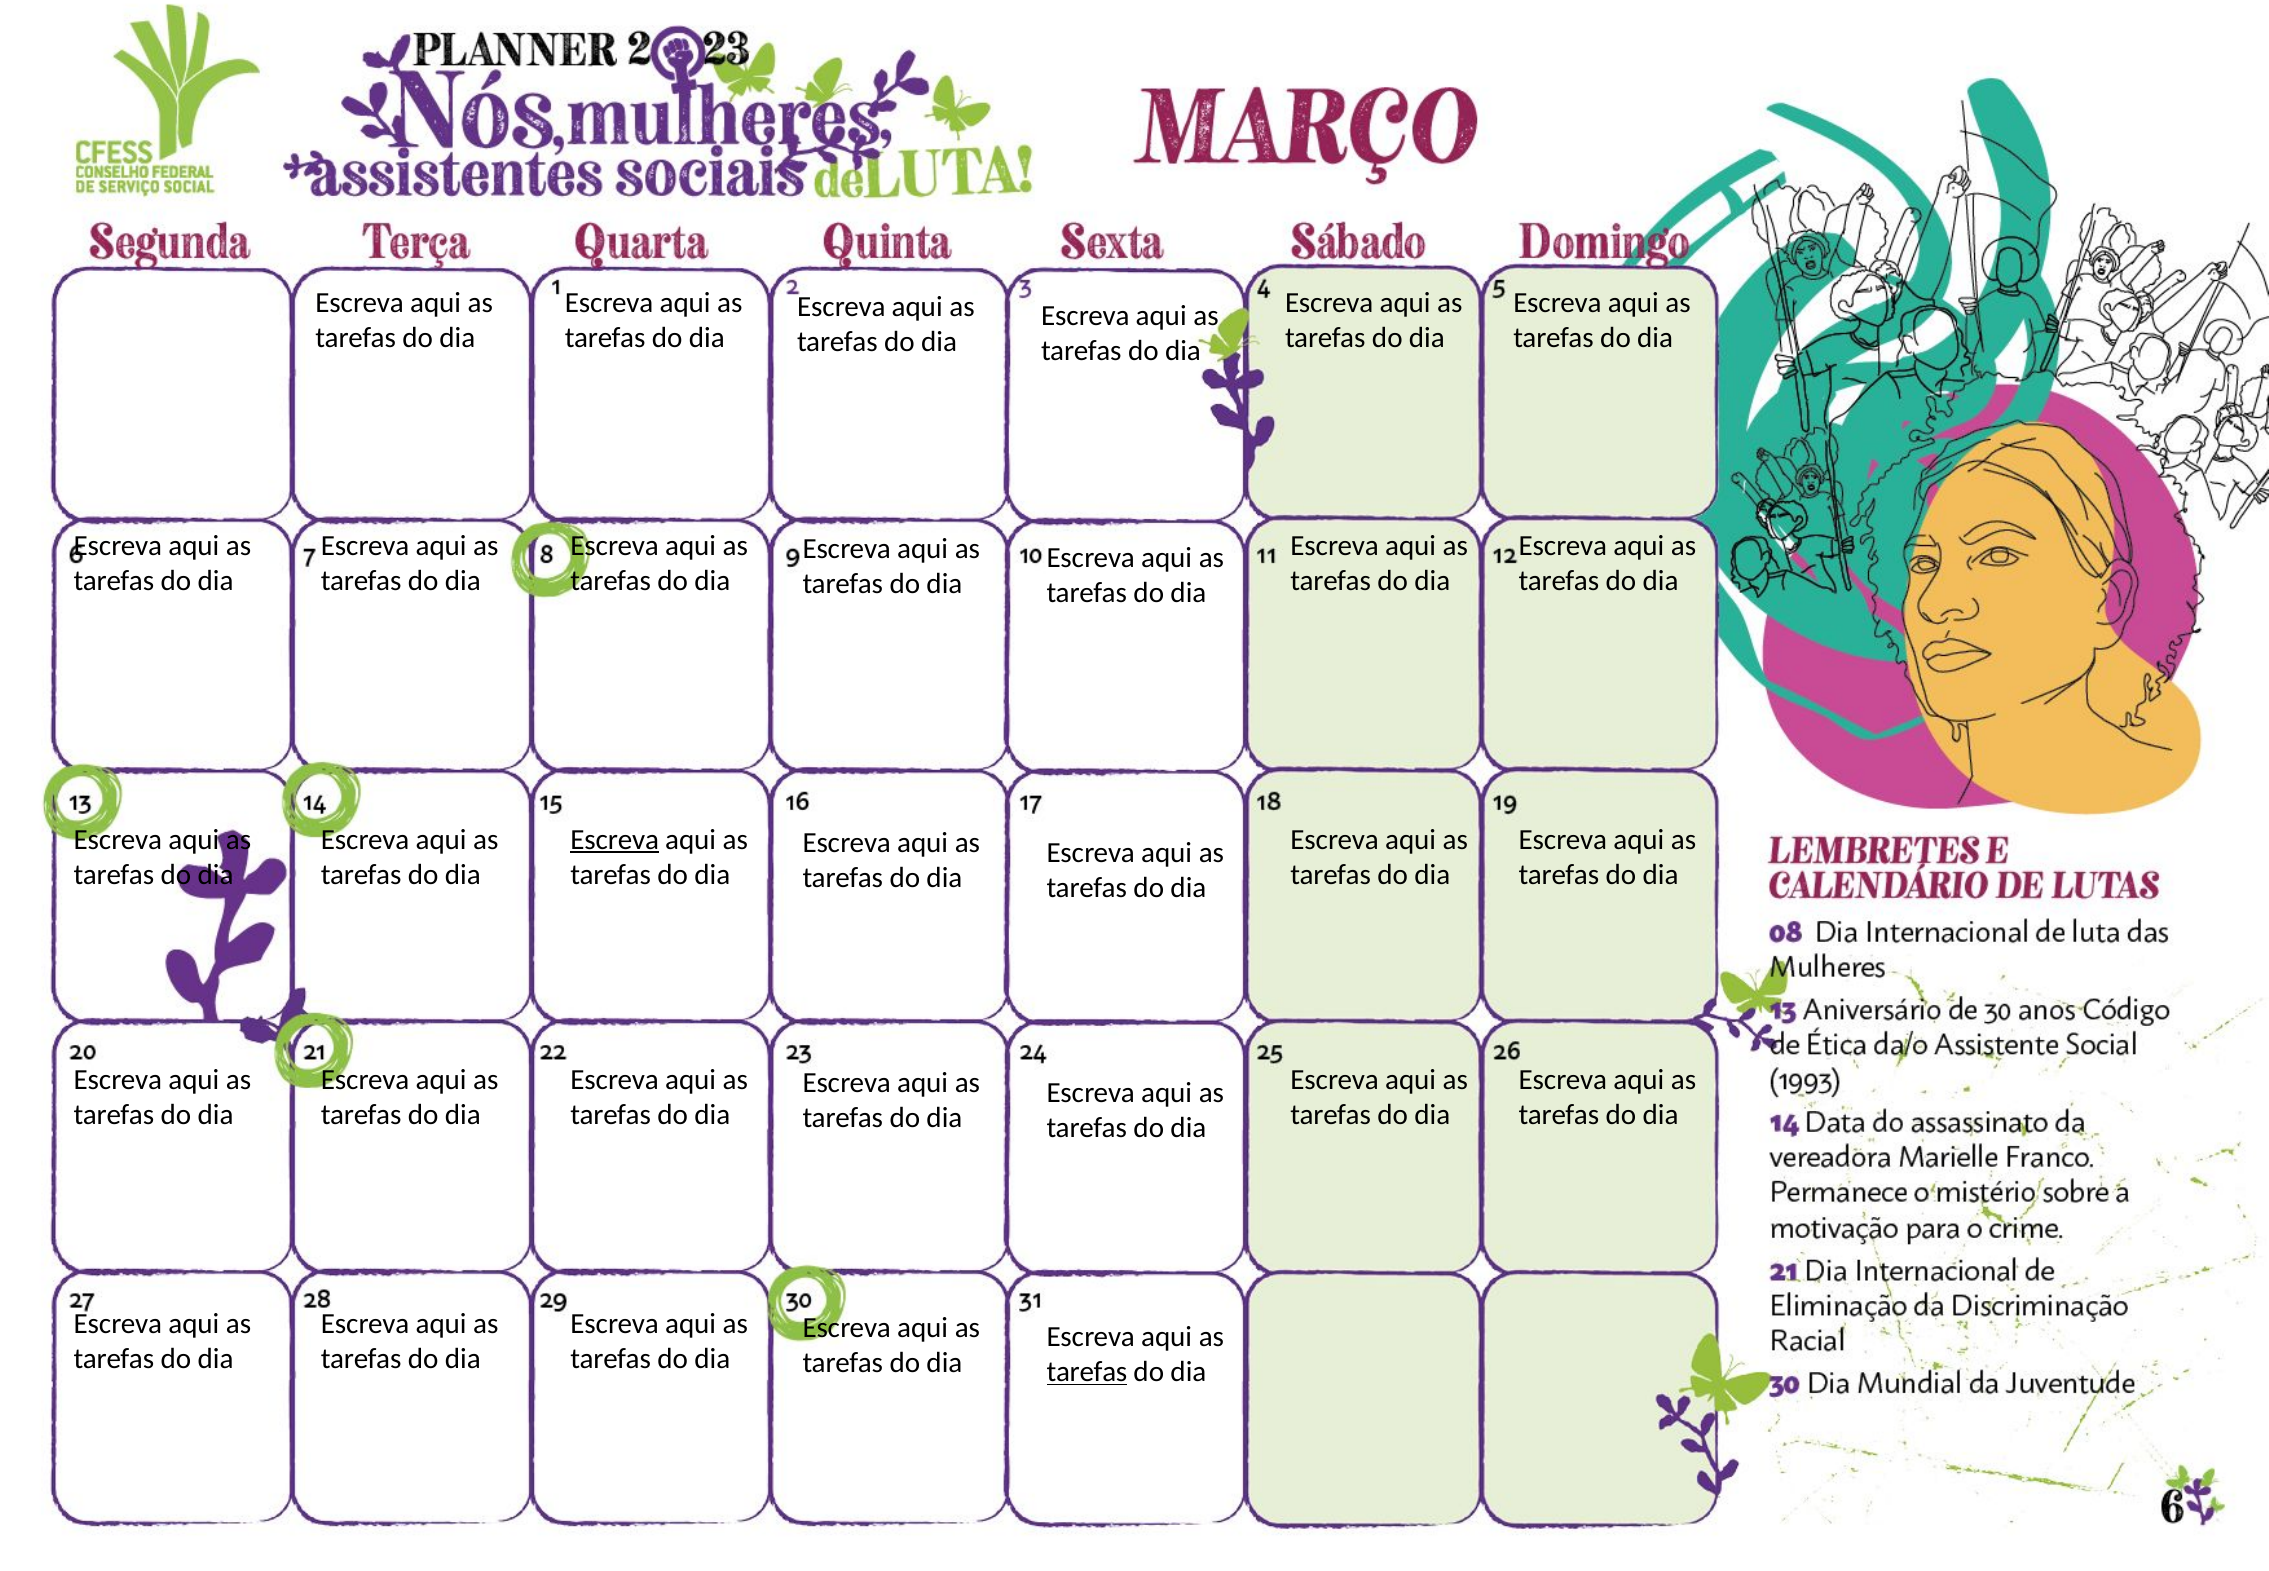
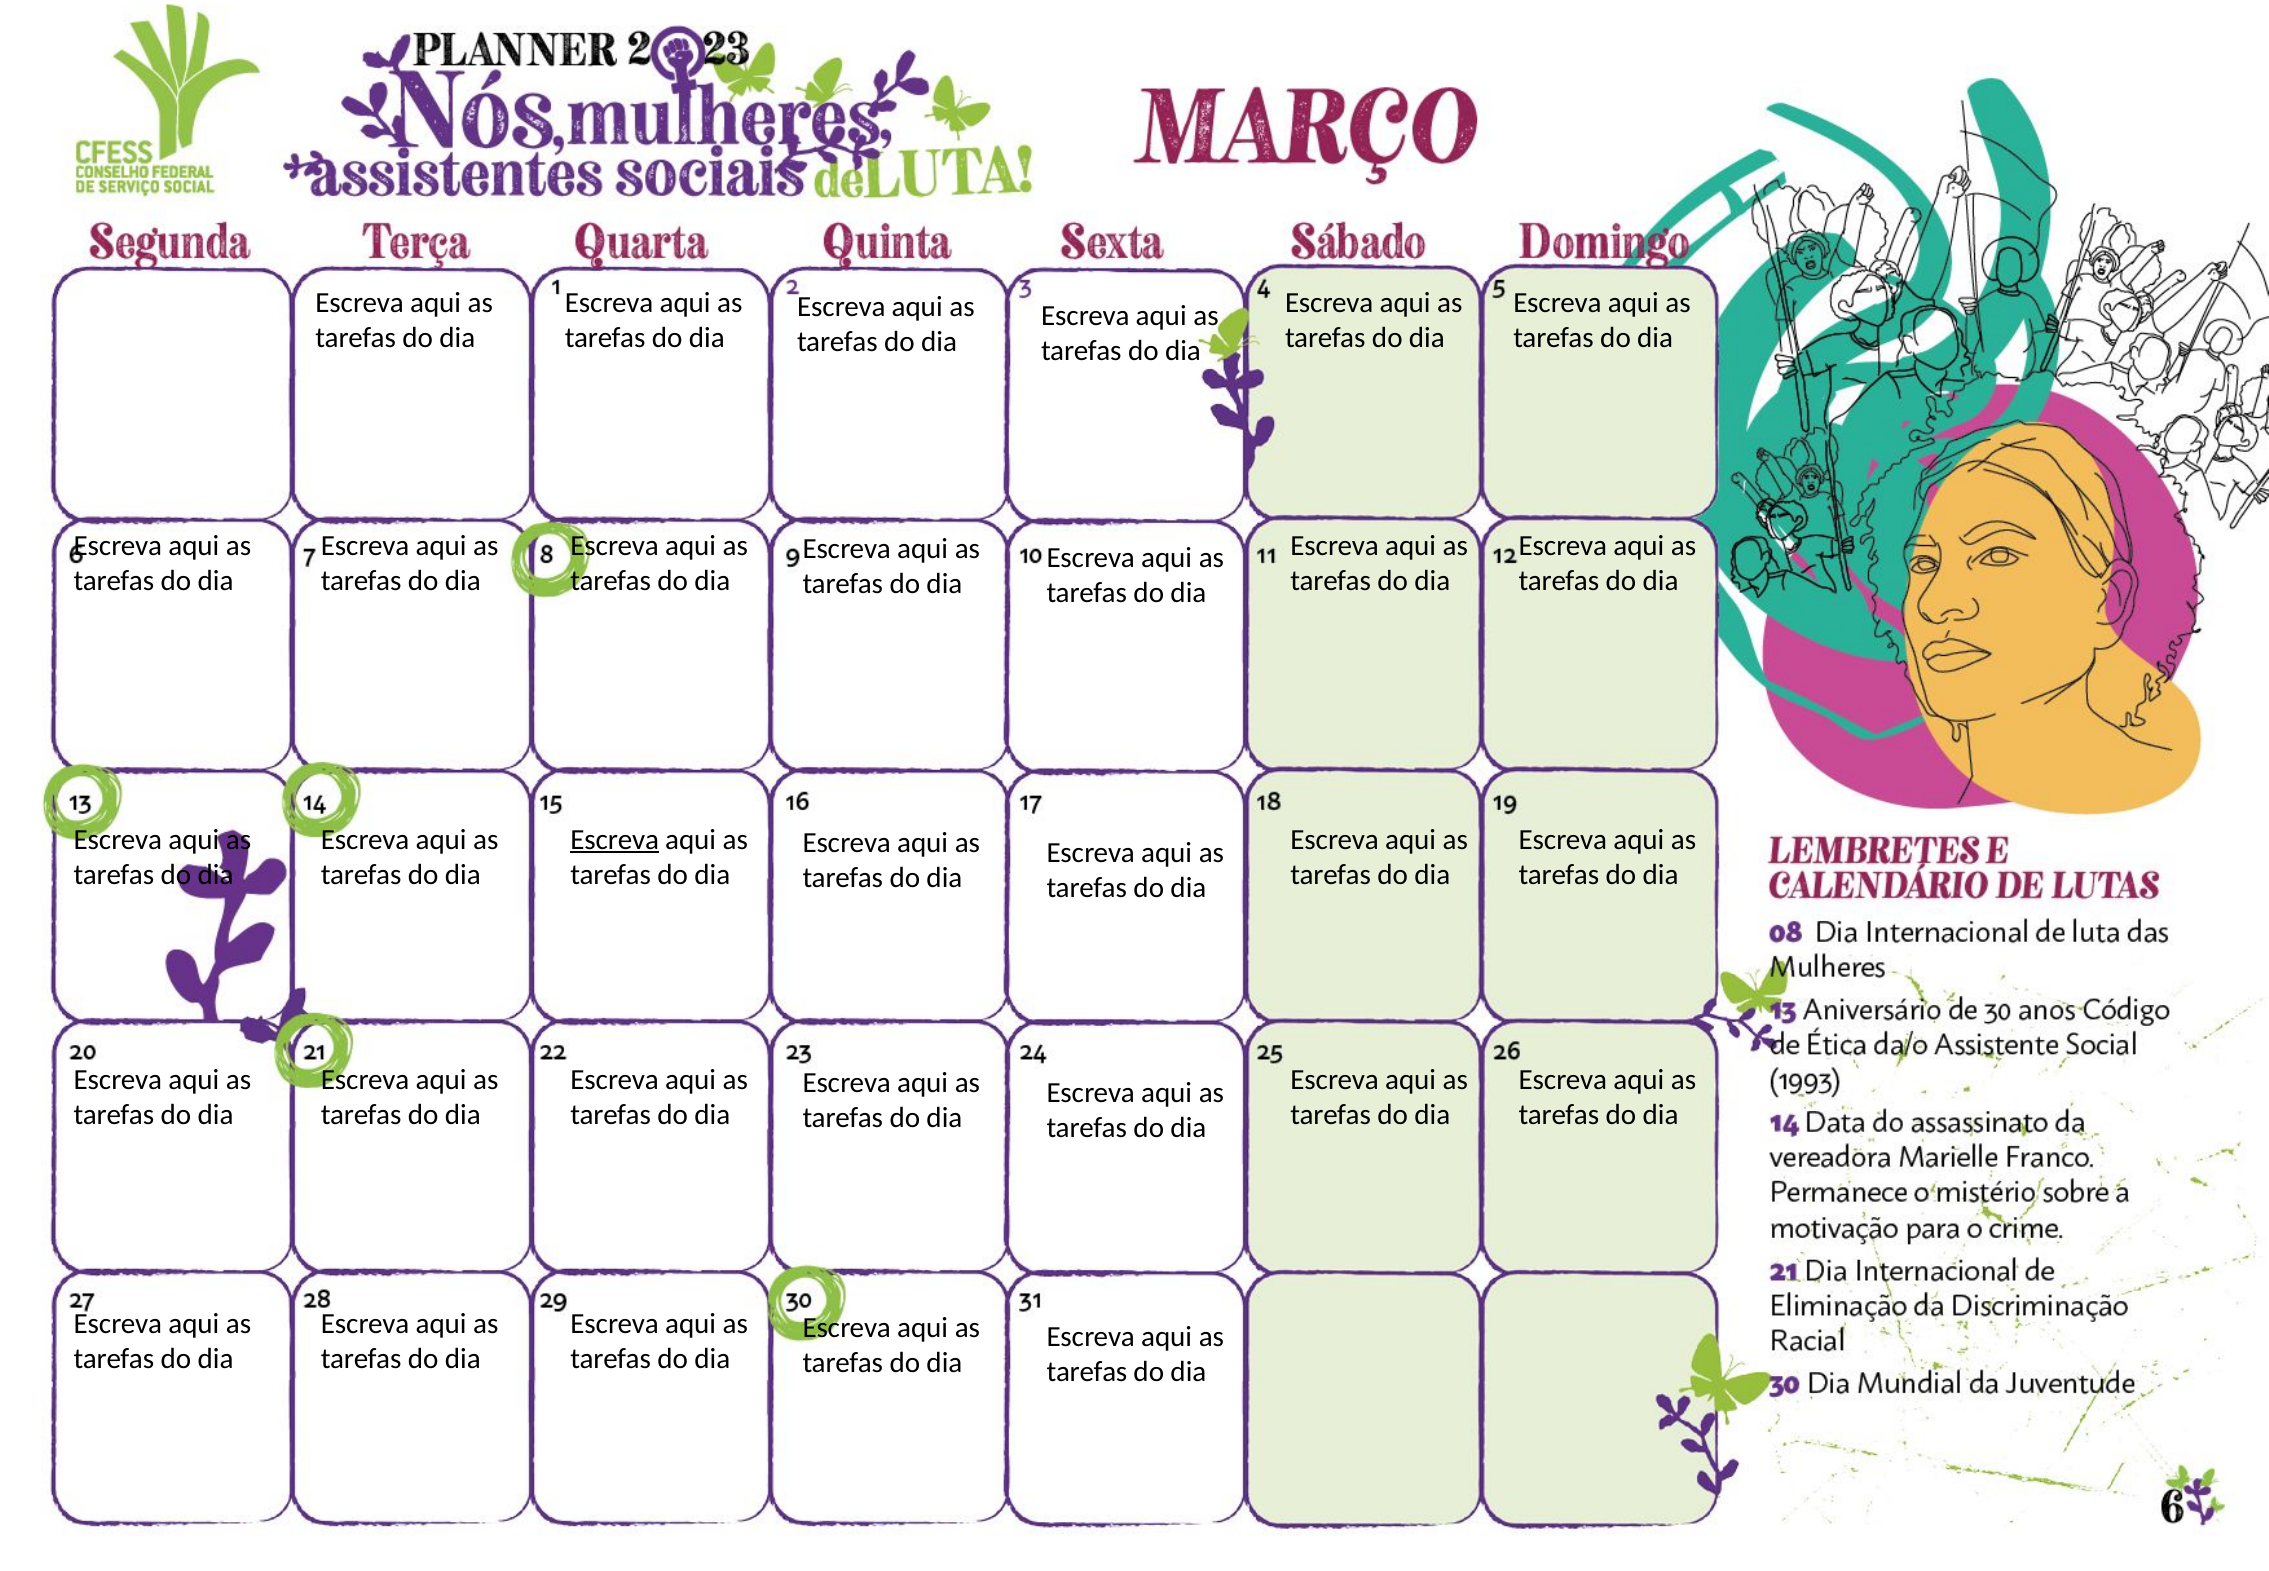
tarefas at (1087, 1372) underline: present -> none
